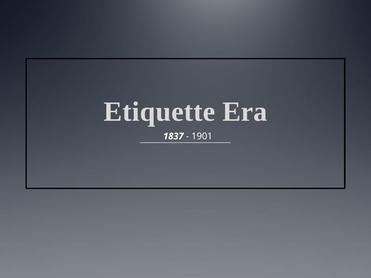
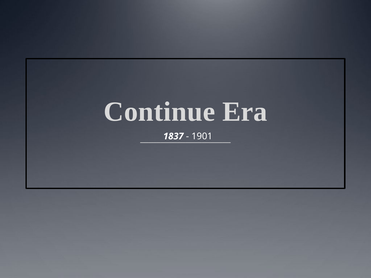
Etiquette: Etiquette -> Continue
